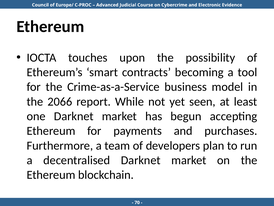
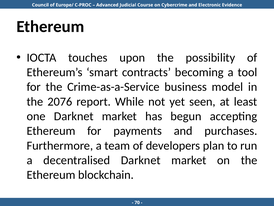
2066: 2066 -> 2076
